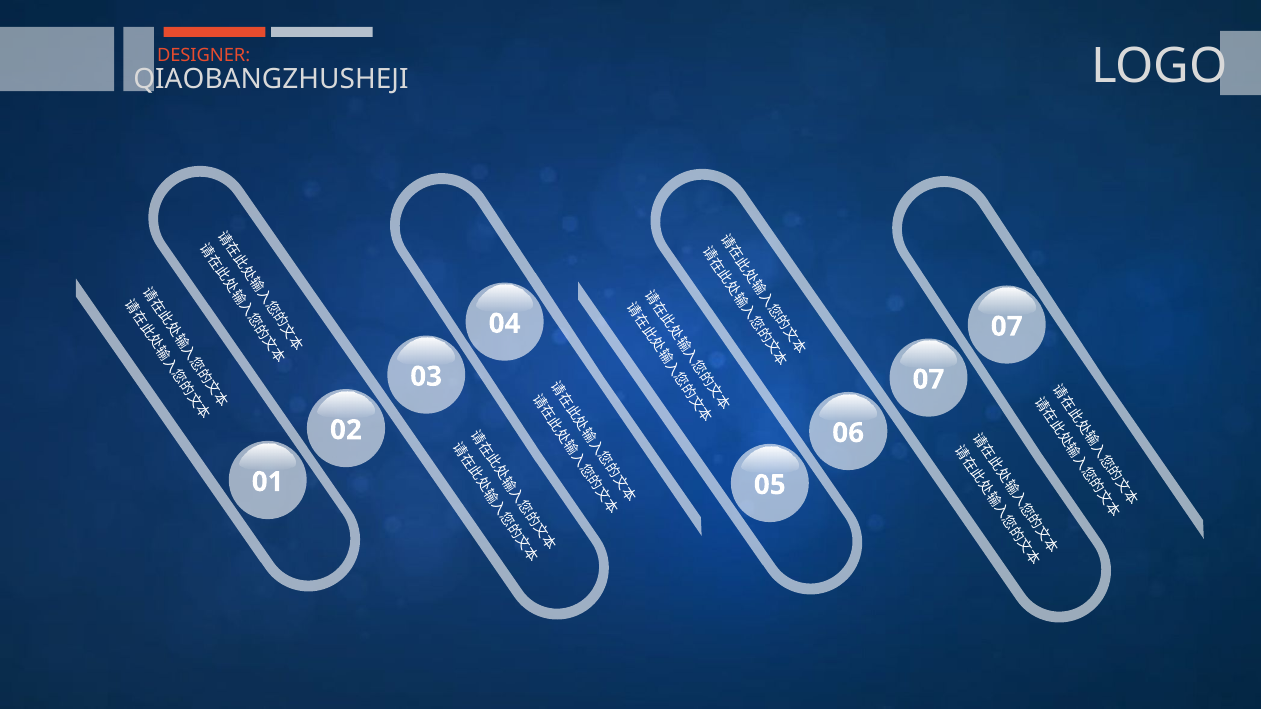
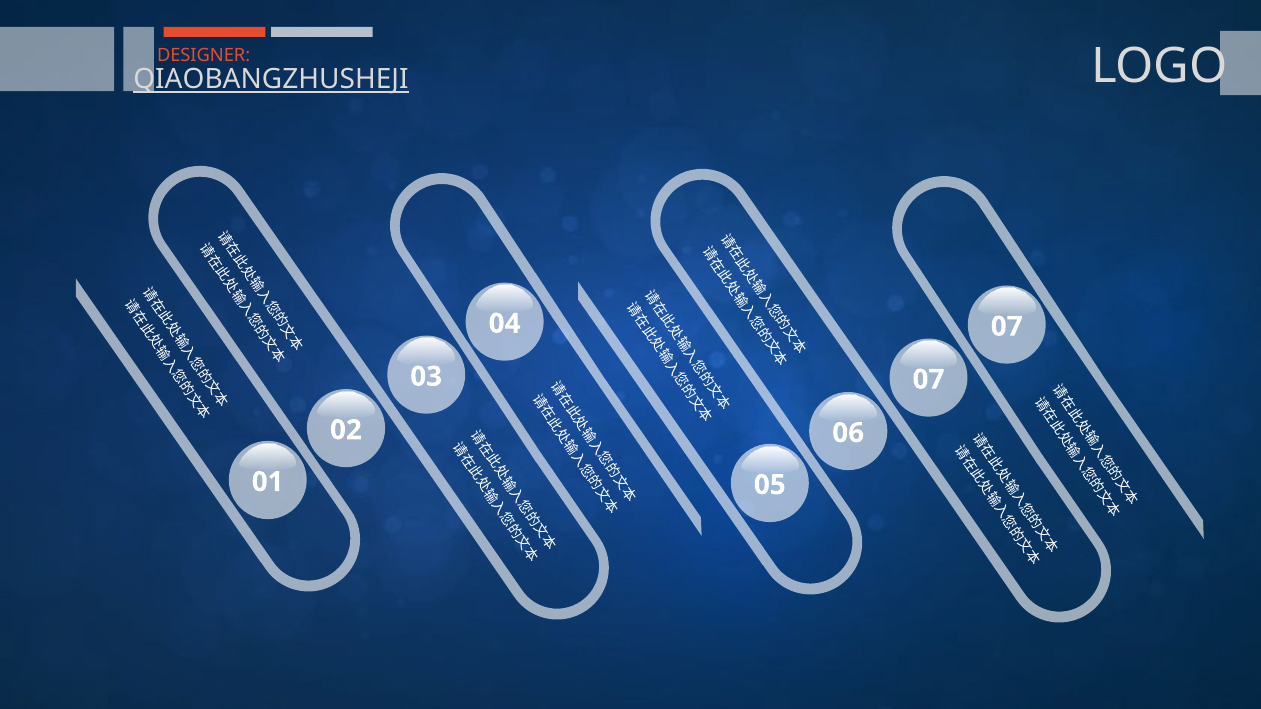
QIAOBANGZHUSHEJI underline: none -> present
